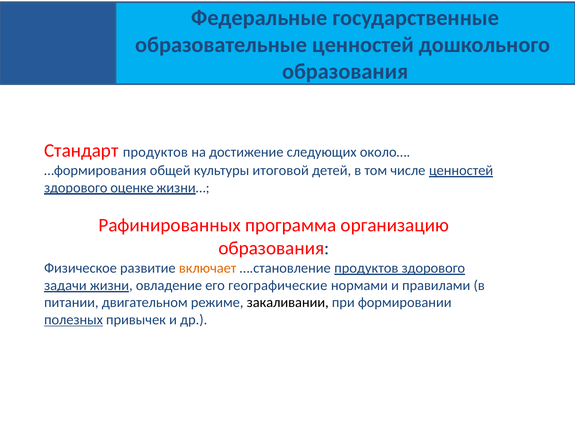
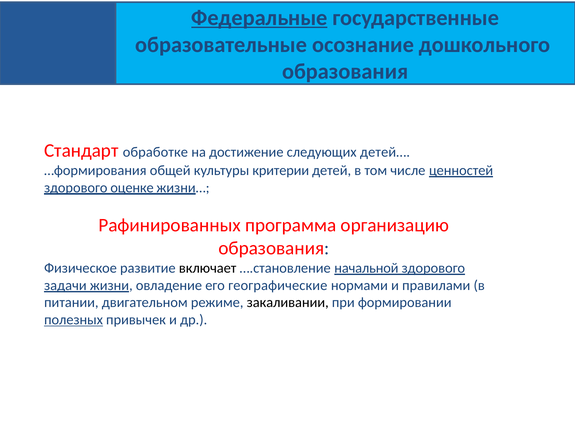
Федеральные underline: none -> present
образовательные ценностей: ценностей -> осознание
Стандарт продуктов: продуктов -> обработке
около…: около… -> детей…
итоговой: итоговой -> критерии
включает colour: orange -> black
….становление продуктов: продуктов -> начальной
